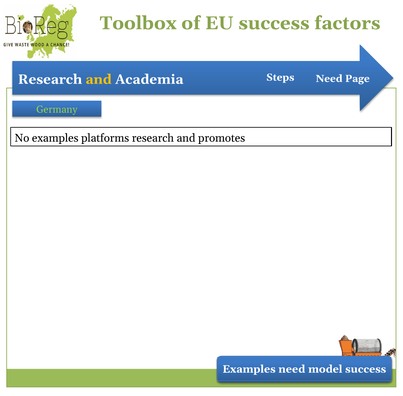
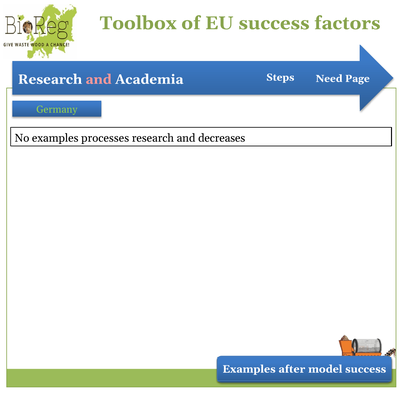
and at (99, 80) colour: yellow -> pink
platforms: platforms -> processes
promotes: promotes -> decreases
Examples need: need -> after
